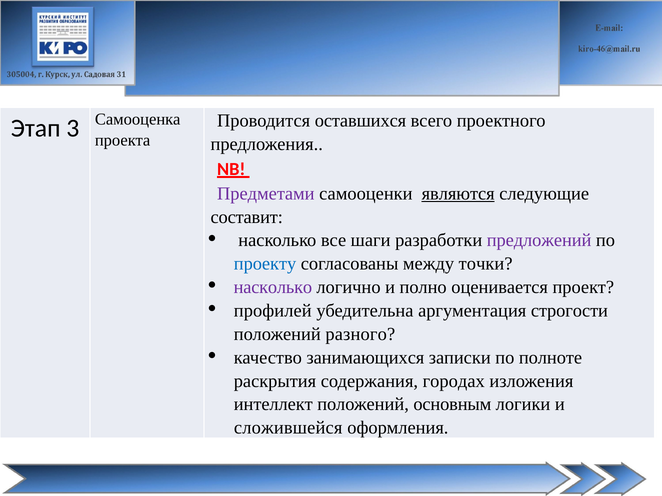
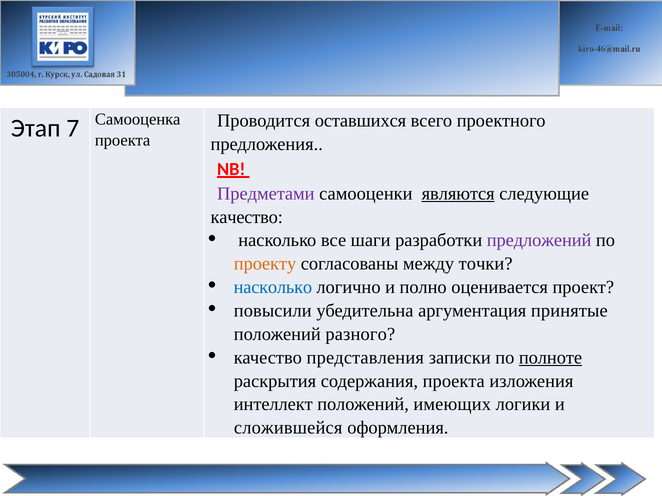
3: 3 -> 7
составит at (247, 217): составит -> качество
проекту colour: blue -> orange
насколько at (273, 288) colour: purple -> blue
профилей: профилей -> повысили
строгости: строгости -> принятые
занимающихся: занимающихся -> представления
полноте underline: none -> present
содержания городах: городах -> проекта
основным: основным -> имеющих
